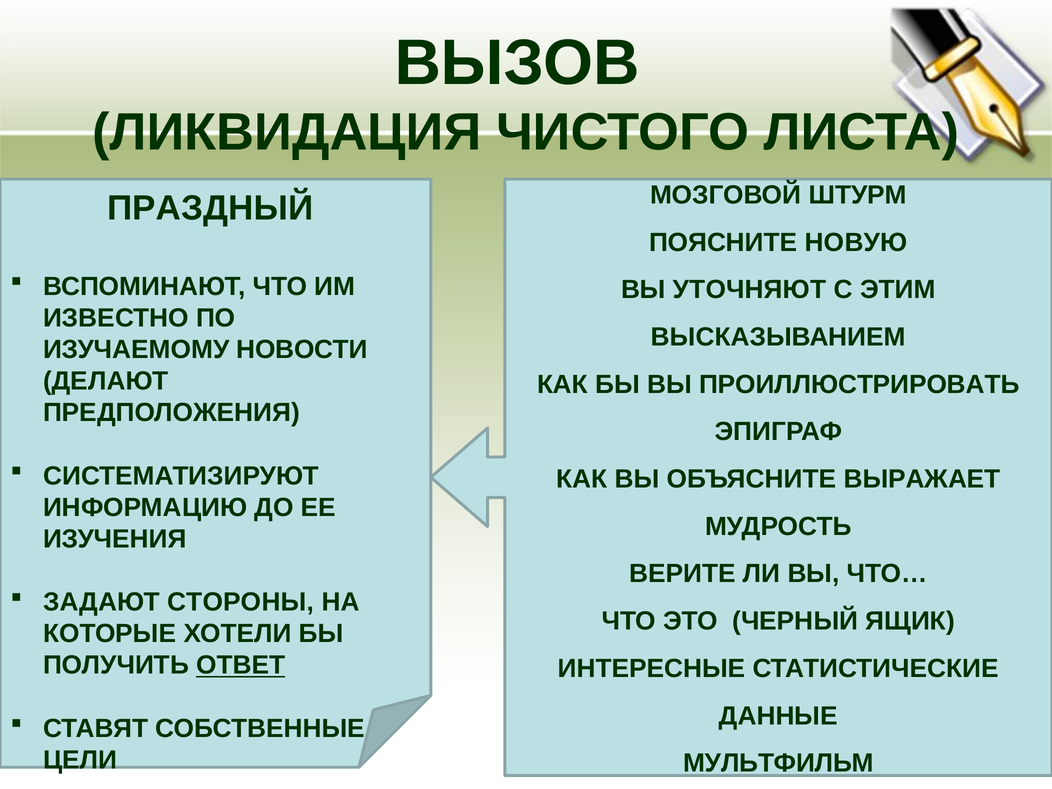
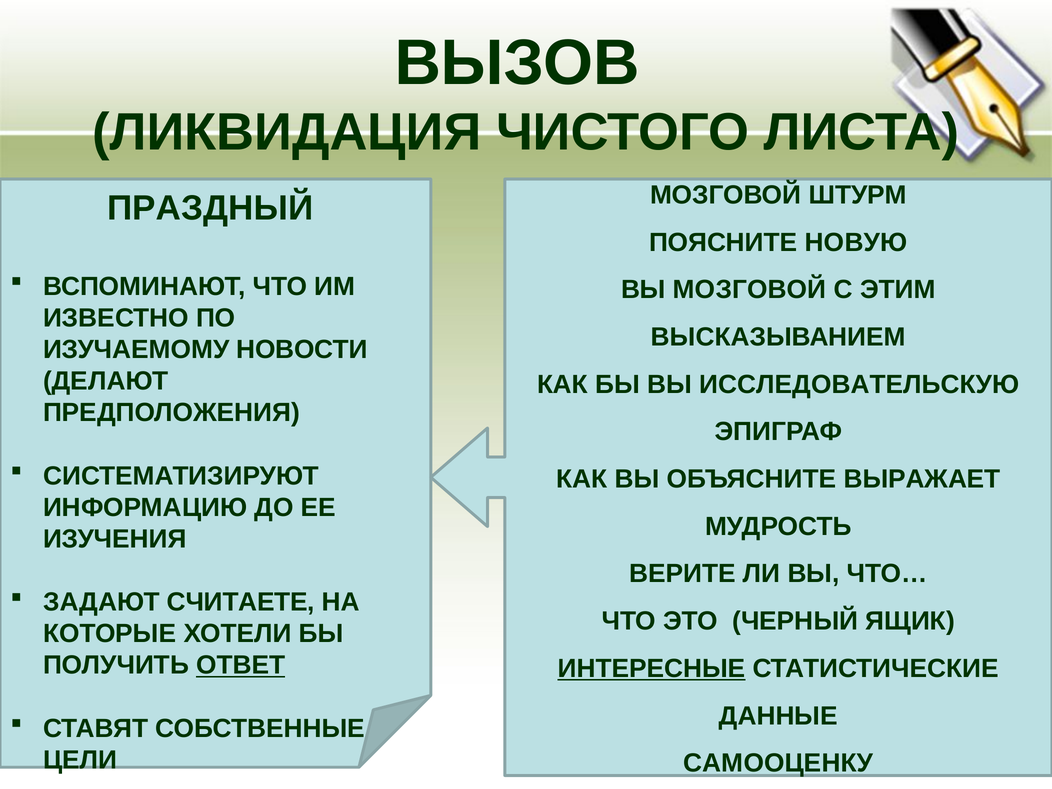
ВЫ УТОЧНЯЮТ: УТОЧНЯЮТ -> МОЗГОВОЙ
ПРОИЛЛЮСТРИРОВАТЬ: ПРОИЛЛЮСТРИРОВАТЬ -> ИССЛЕДОВАТЕЛЬСКУЮ
СТОРОНЫ: СТОРОНЫ -> СЧИТАЕТЕ
ИНТЕРЕСНЫЕ underline: none -> present
МУЛЬТФИЛЬМ: МУЛЬТФИЛЬМ -> САМООЦЕНКУ
